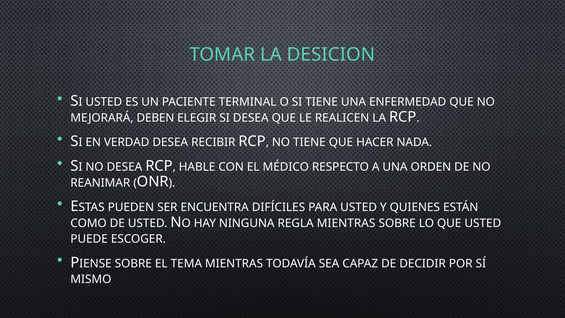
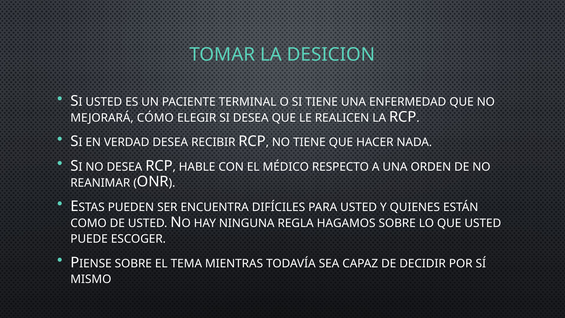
DEBEN: DEBEN -> CÓMO
REGLA MIENTRAS: MIENTRAS -> HAGAMOS
